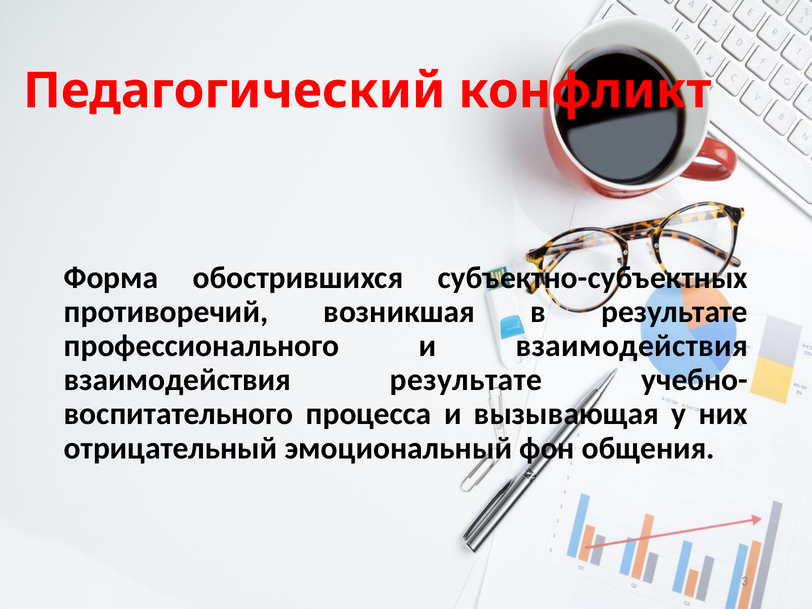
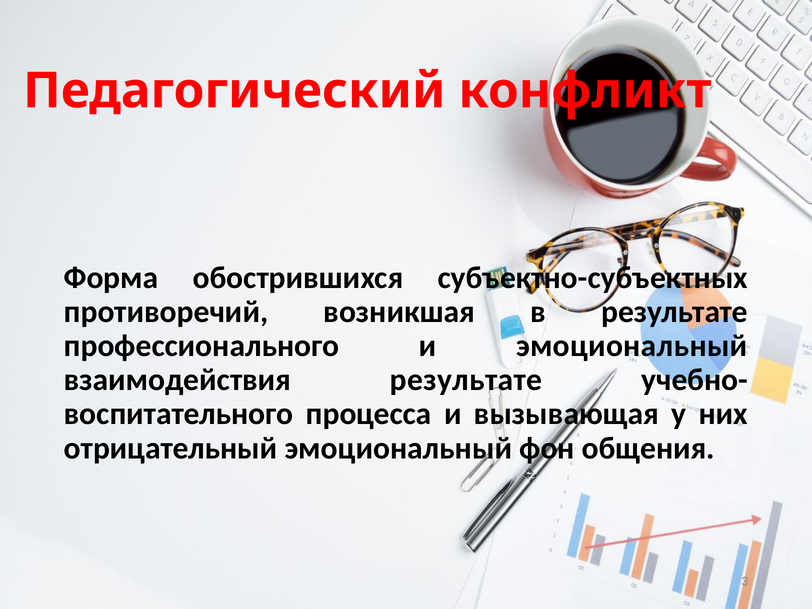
и взаимодействия: взаимодействия -> эмоциональный
